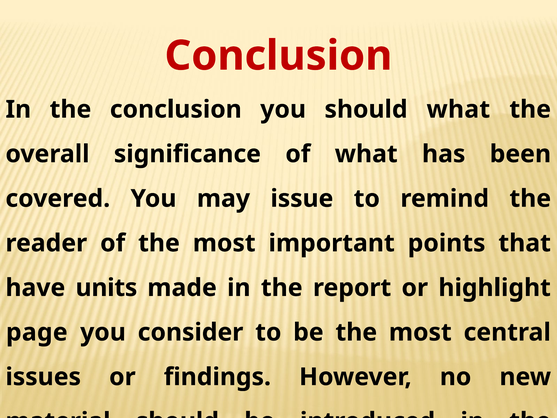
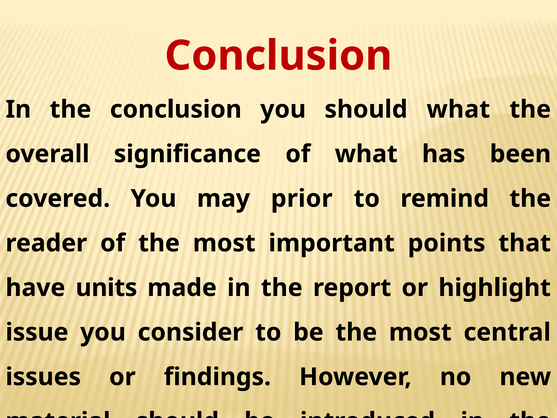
issue: issue -> prior
page: page -> issue
